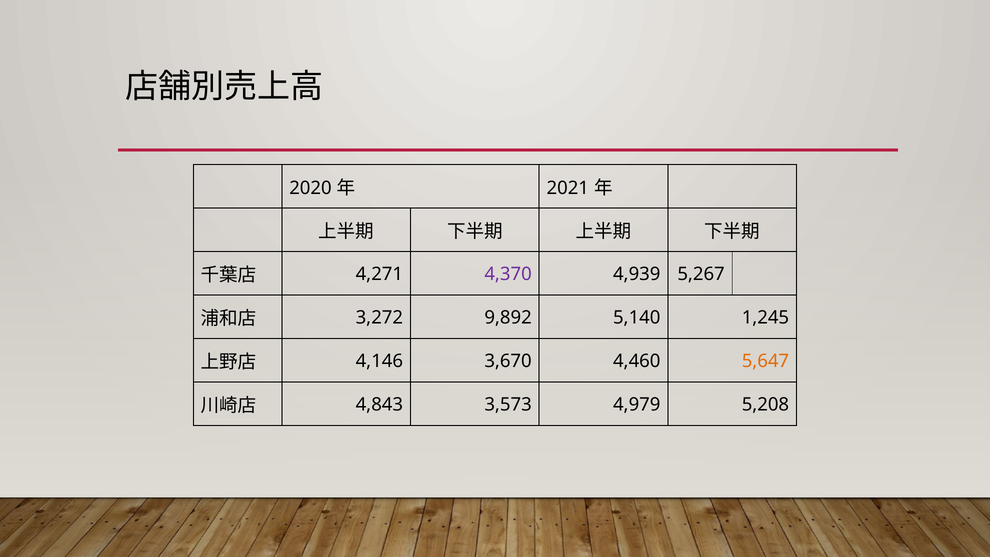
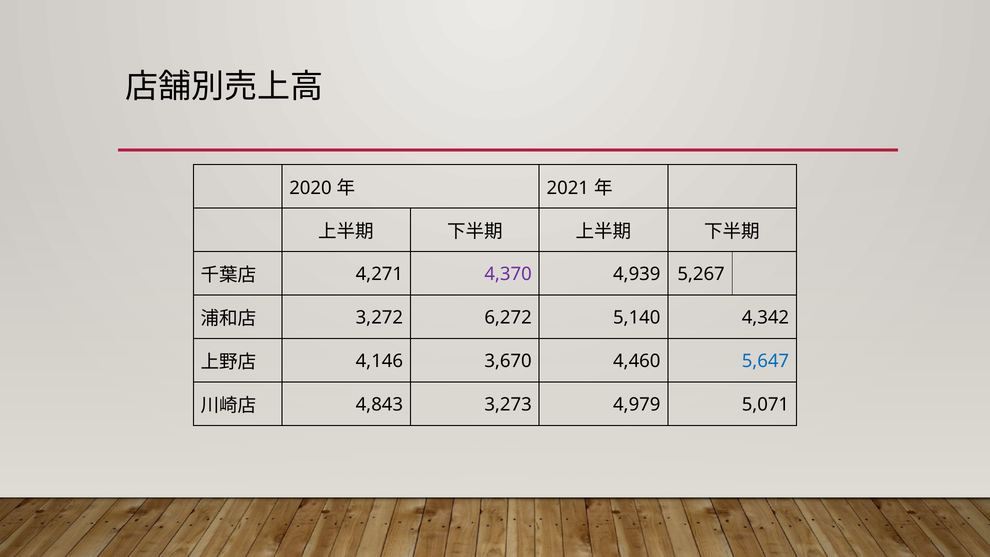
9,892: 9,892 -> 6,272
1,245: 1,245 -> 4,342
5,647 colour: orange -> blue
3,573: 3,573 -> 3,273
5,208: 5,208 -> 5,071
